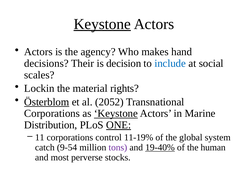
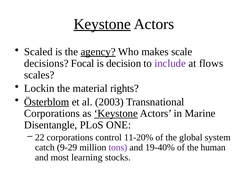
Actors at (38, 52): Actors -> Scaled
agency underline: none -> present
hand: hand -> scale
Their: Their -> Focal
include colour: blue -> purple
social: social -> flows
2052: 2052 -> 2003
Distribution: Distribution -> Disentangle
ONE underline: present -> none
11: 11 -> 22
11-19%: 11-19% -> 11-20%
9-54: 9-54 -> 9-29
19-40% underline: present -> none
perverse: perverse -> learning
